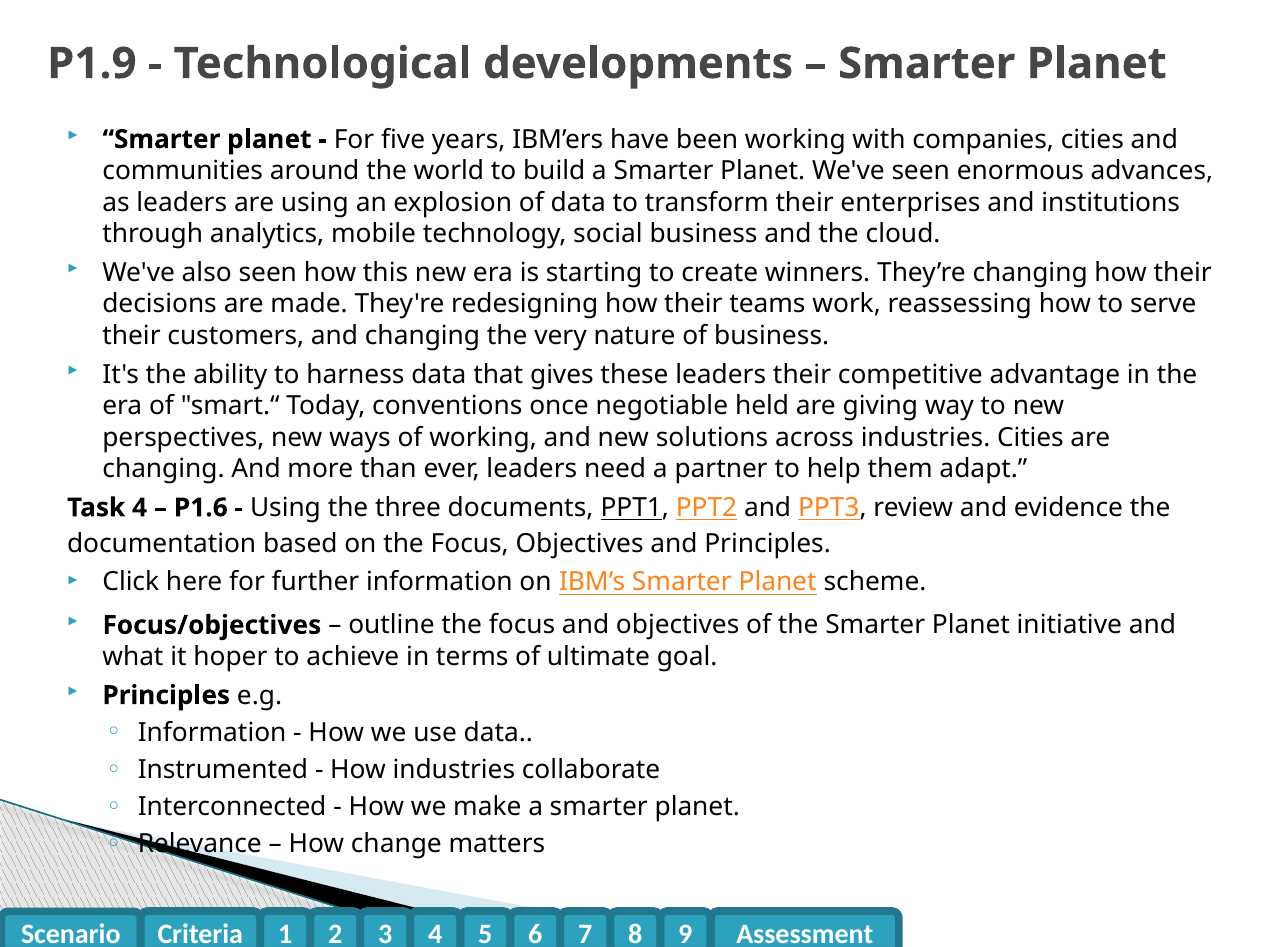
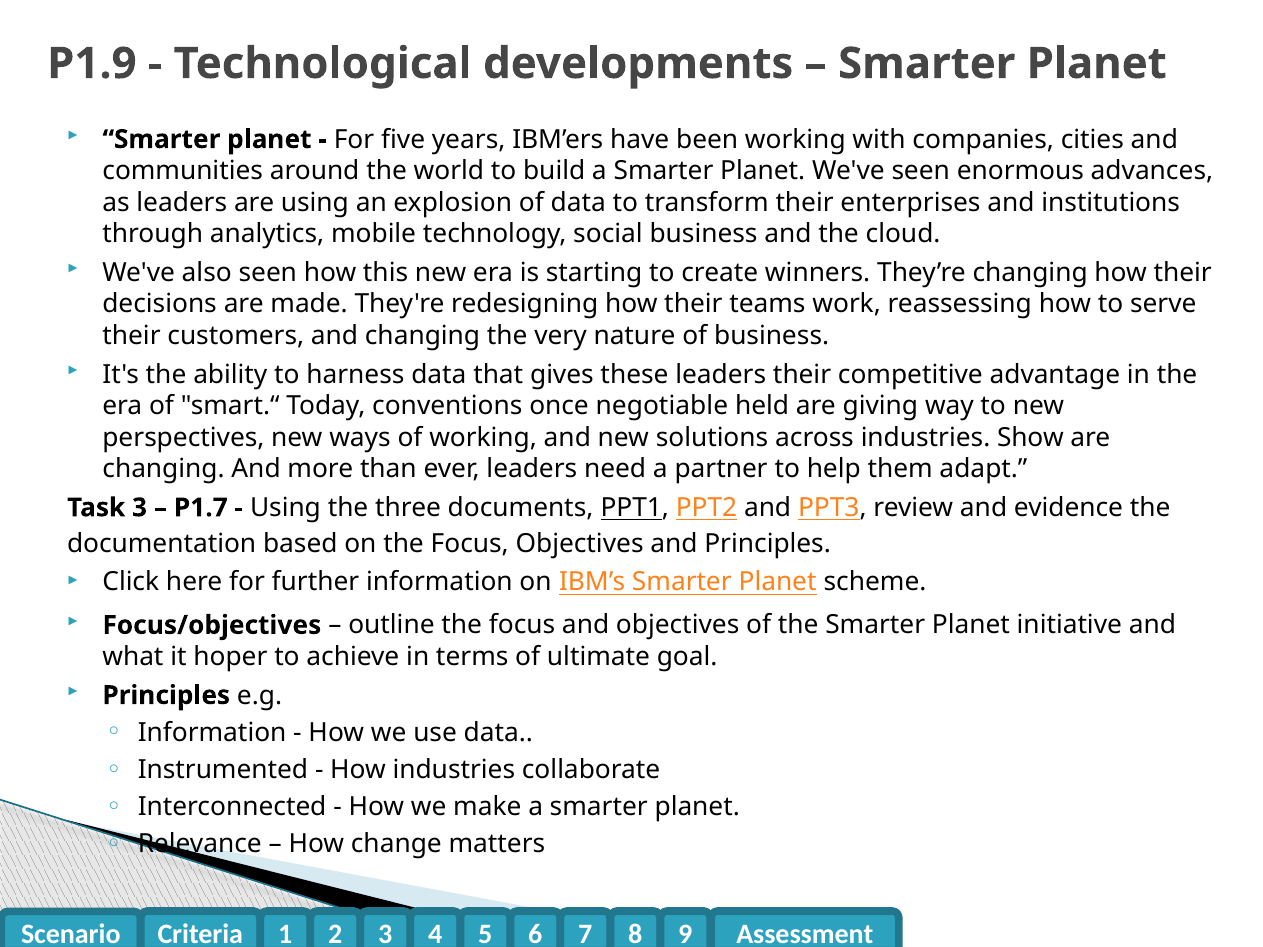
industries Cities: Cities -> Show
Task 4: 4 -> 3
P1.6: P1.6 -> P1.7
